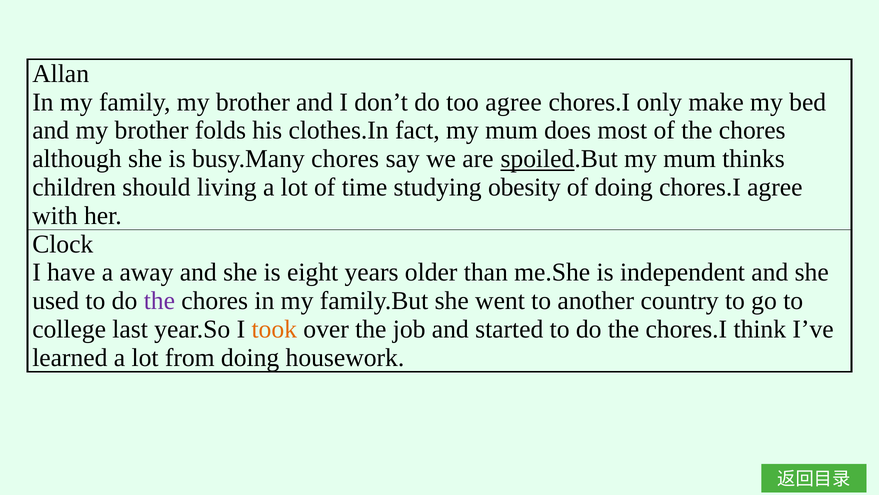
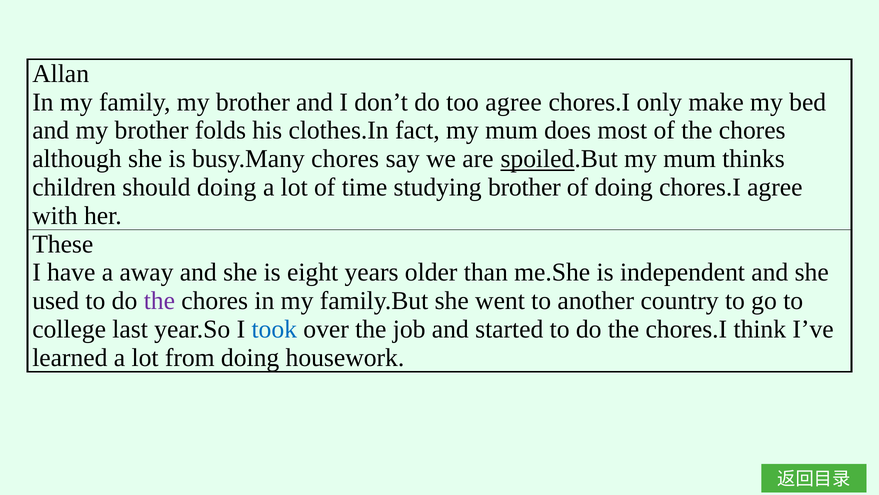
should living: living -> doing
studying obesity: obesity -> brother
Clock: Clock -> These
took colour: orange -> blue
